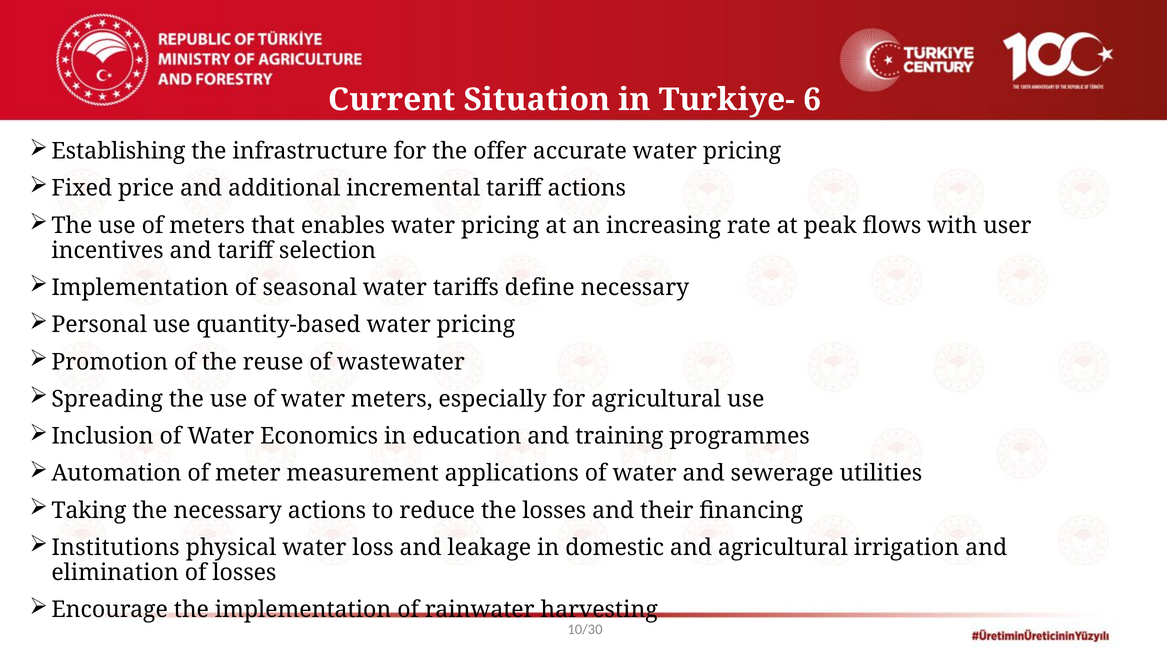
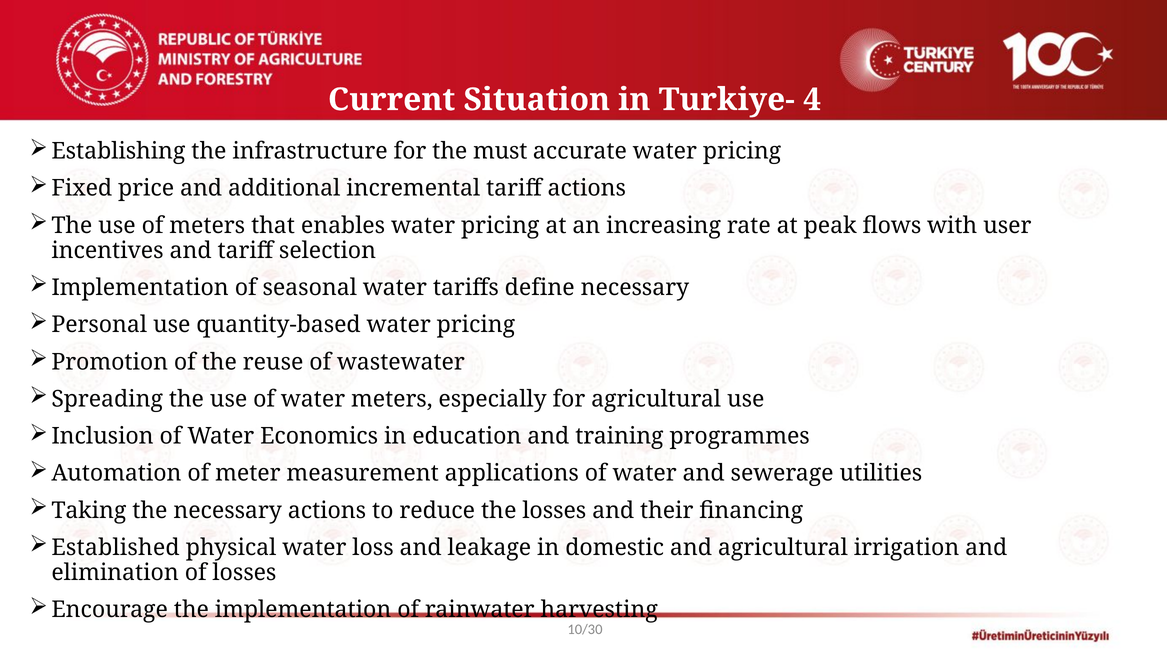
6: 6 -> 4
offer: offer -> must
Institutions: Institutions -> Established
